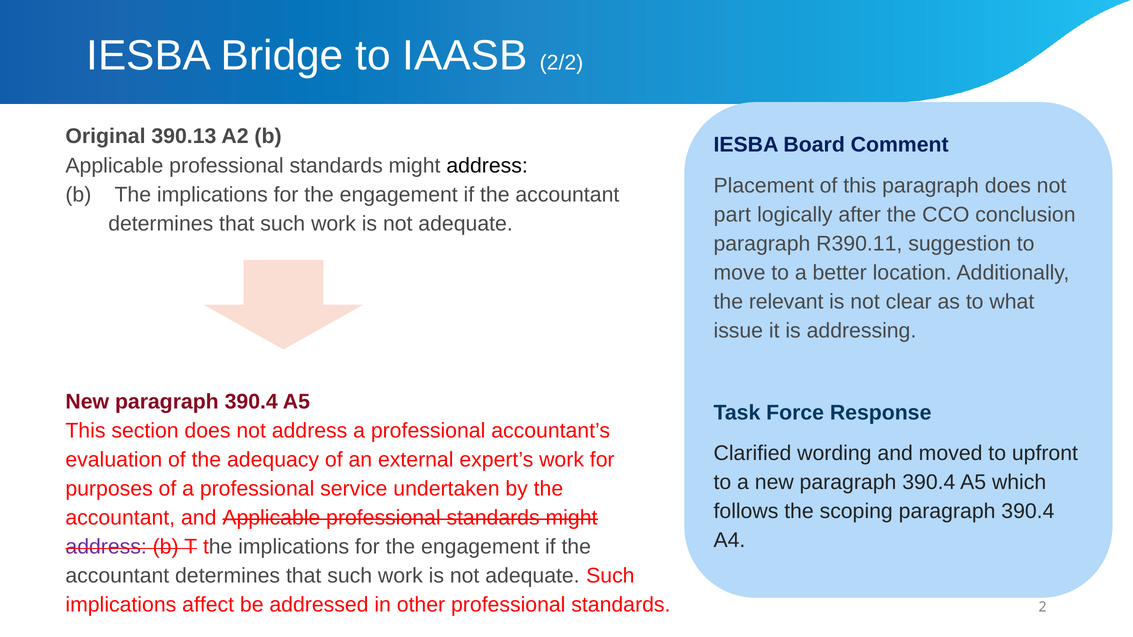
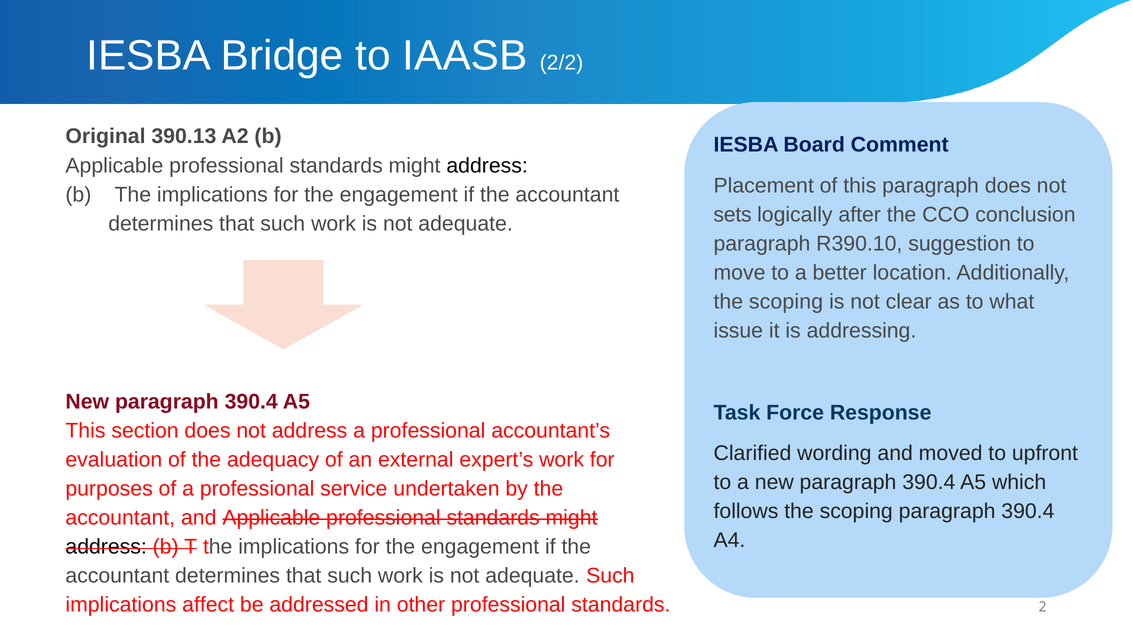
part: part -> sets
R390.11: R390.11 -> R390.10
relevant at (786, 302): relevant -> scoping
address at (106, 547) colour: purple -> black
